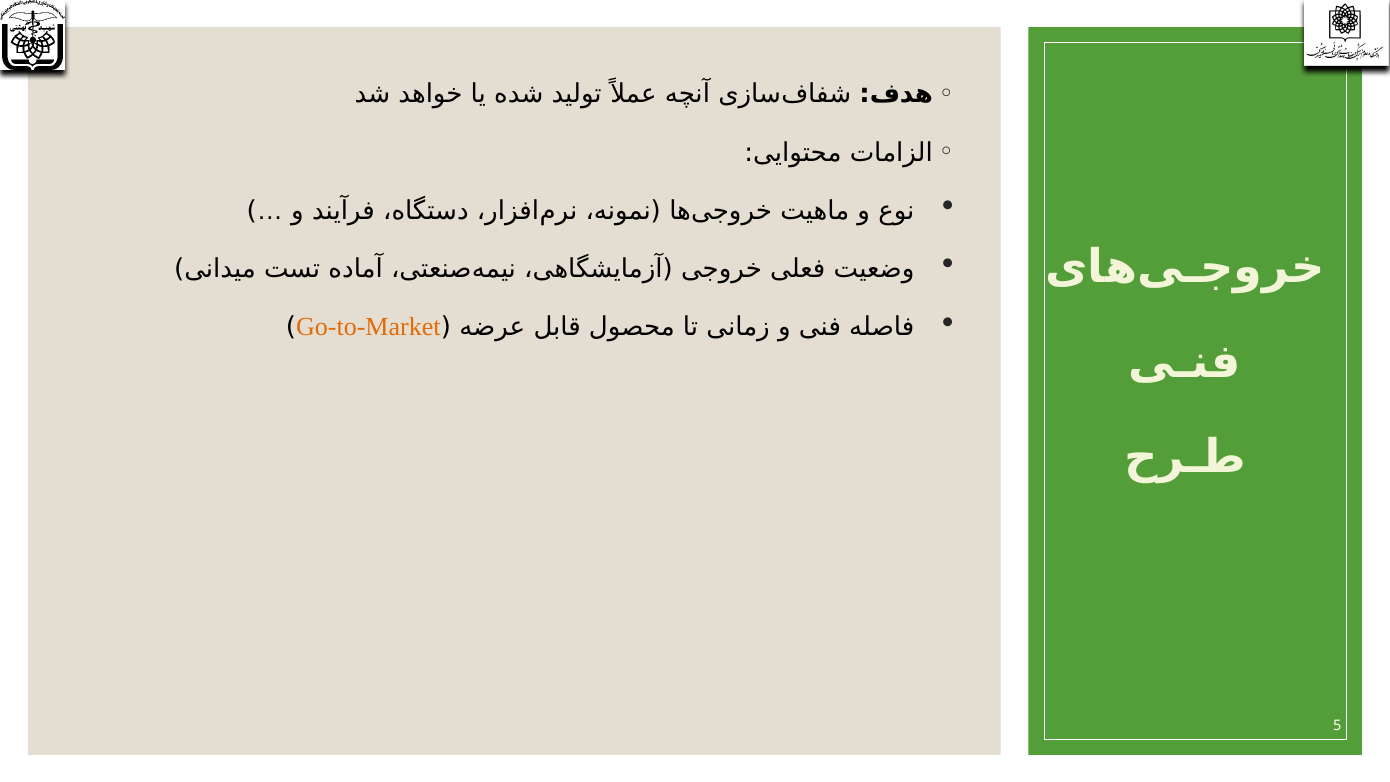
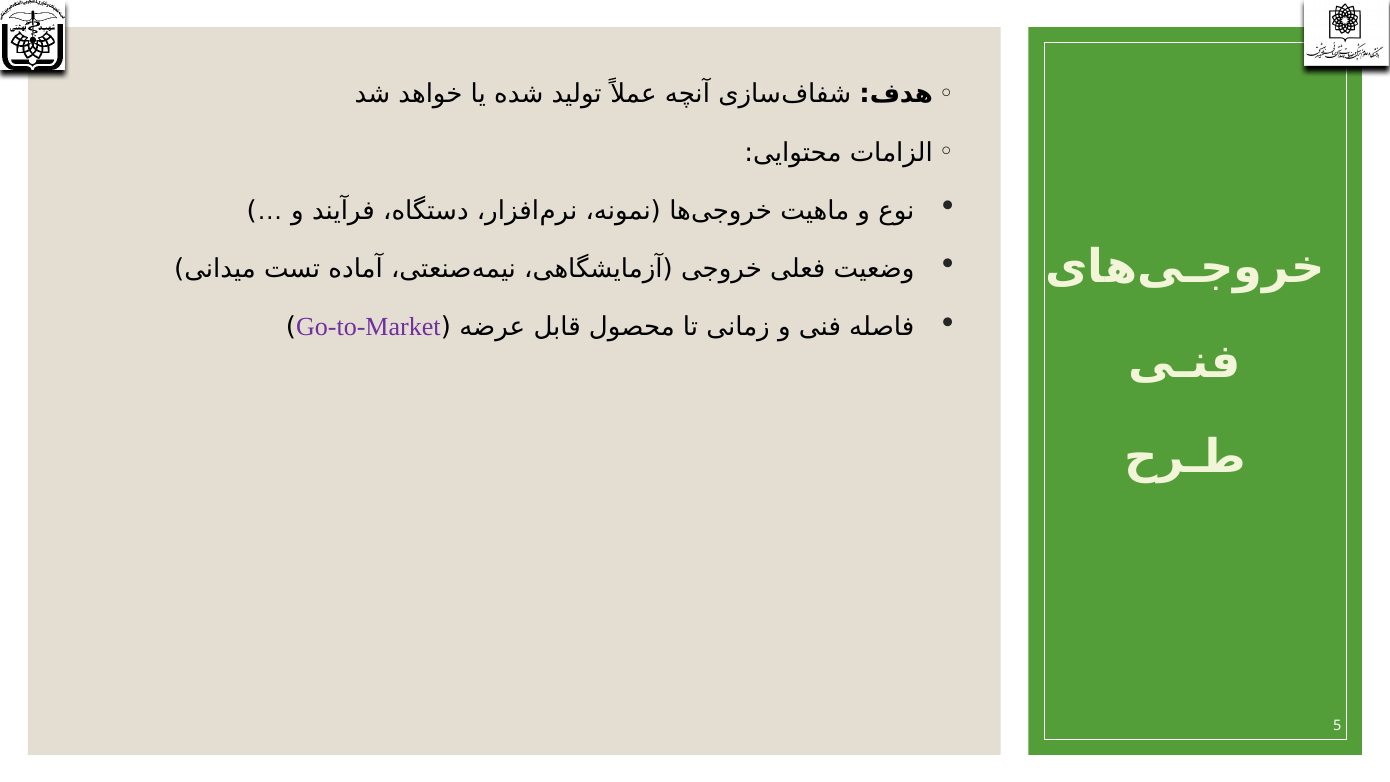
Go-to-Market colour: orange -> purple
